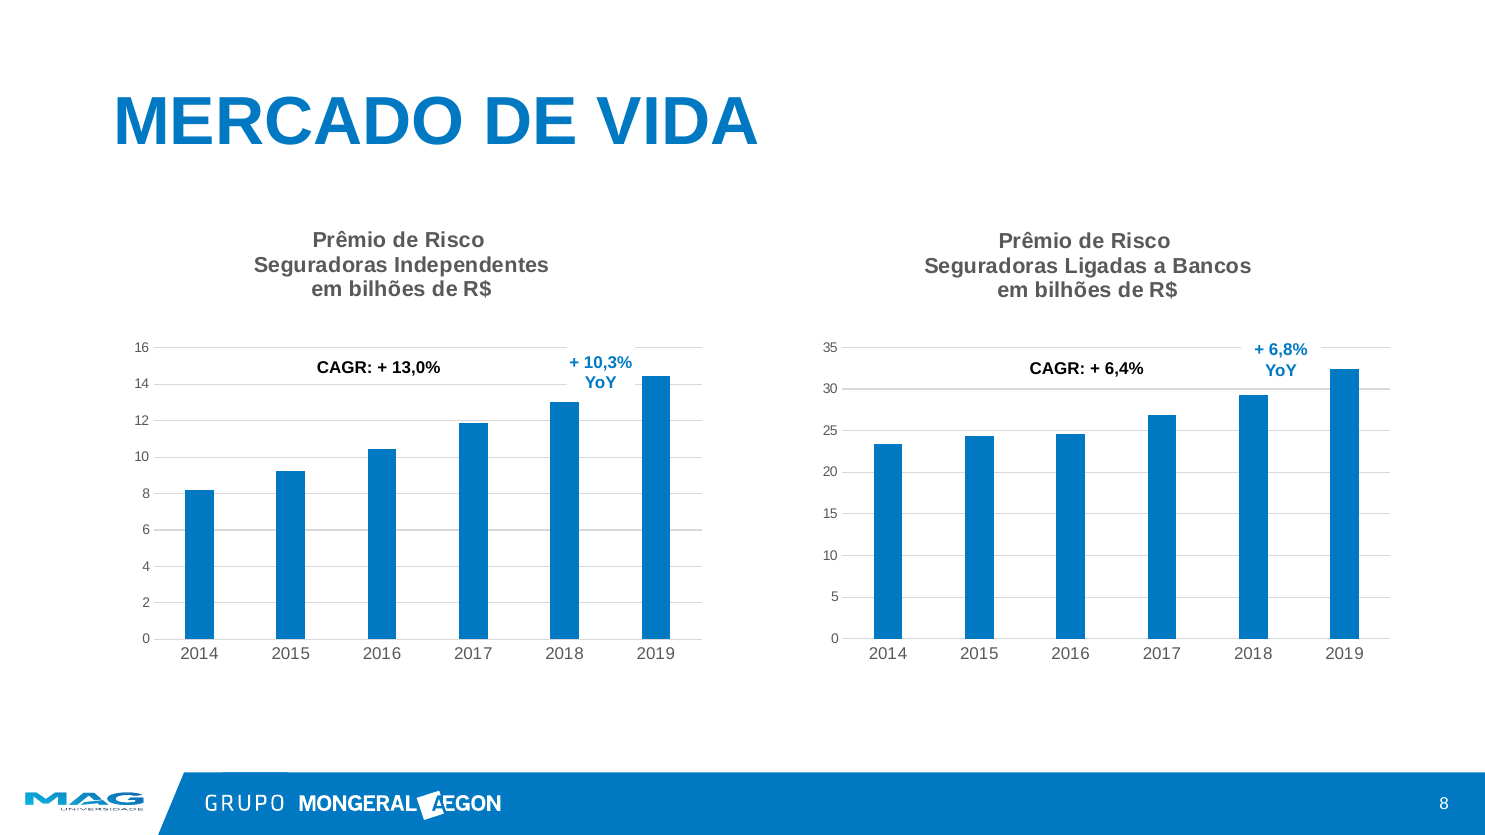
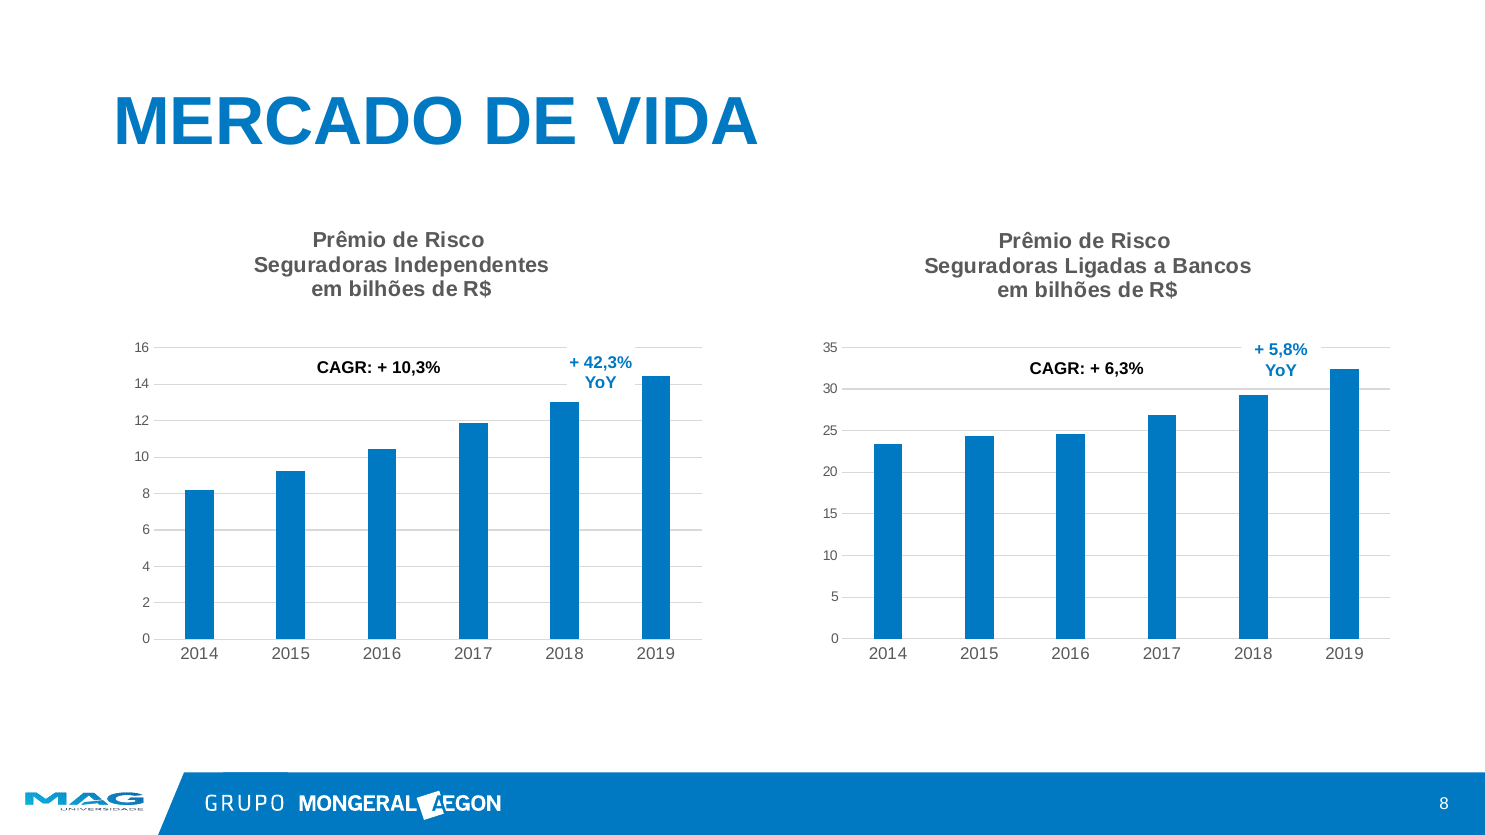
6,8%: 6,8% -> 5,8%
13,0%: 13,0% -> 10,3%
10,3%: 10,3% -> 42,3%
6,4%: 6,4% -> 6,3%
